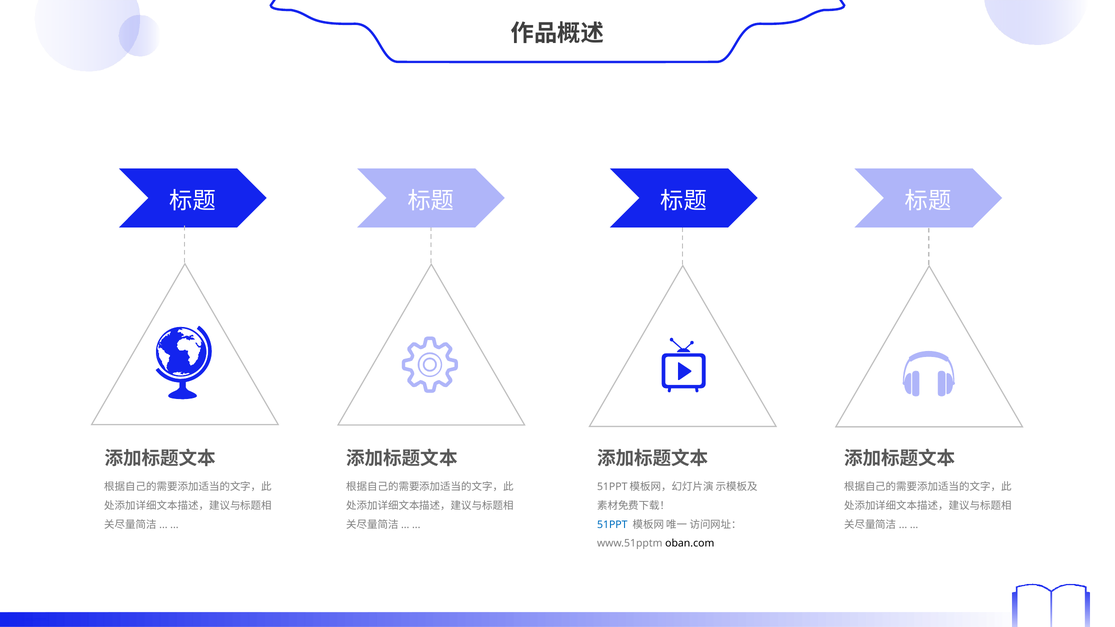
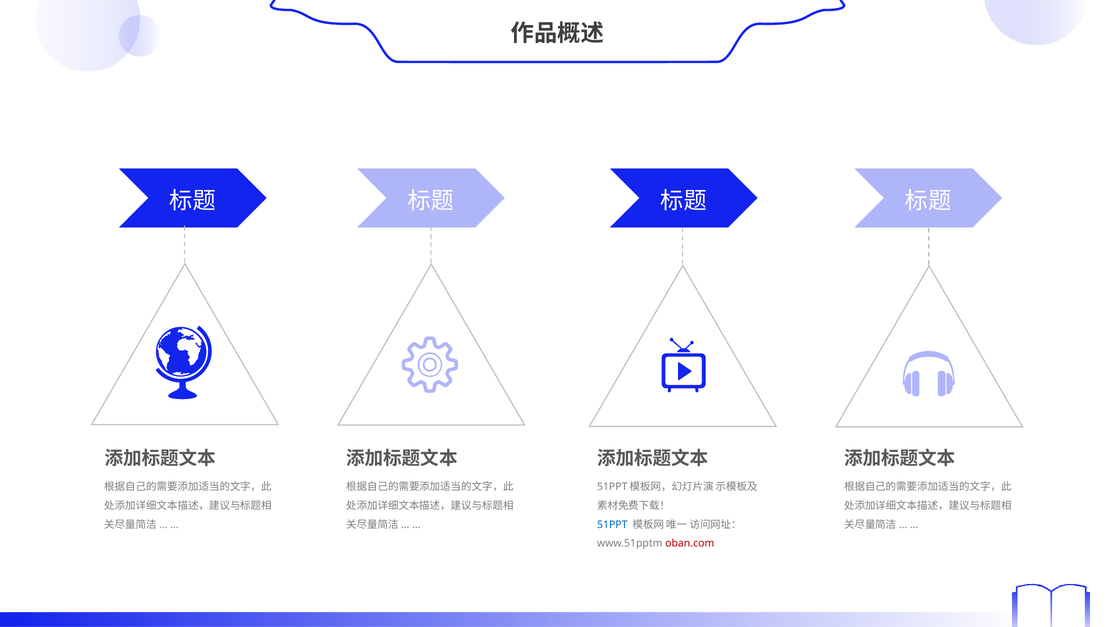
oban.com colour: black -> red
